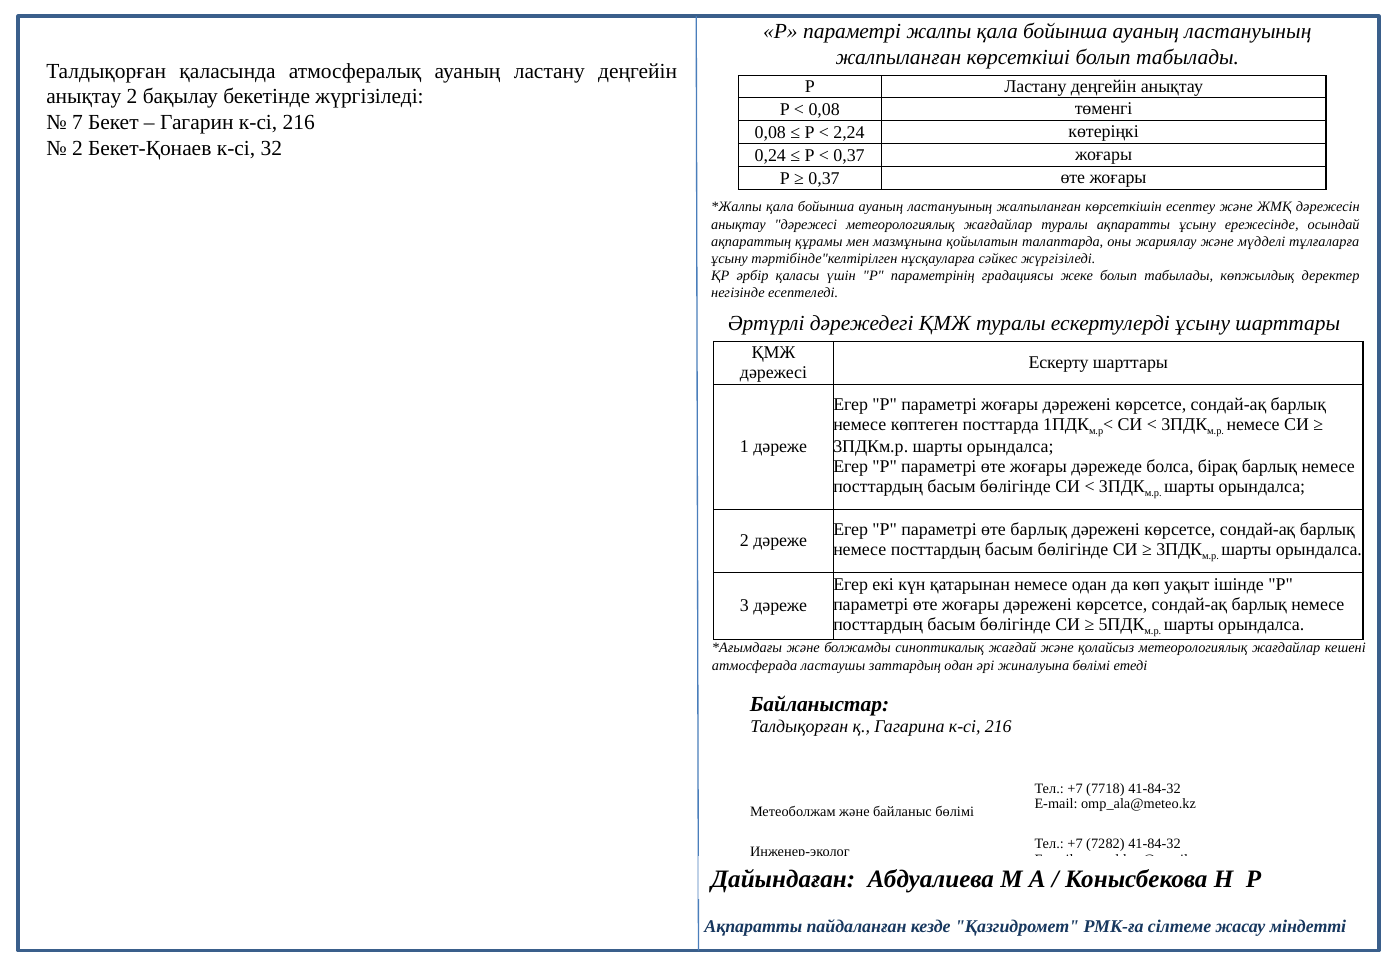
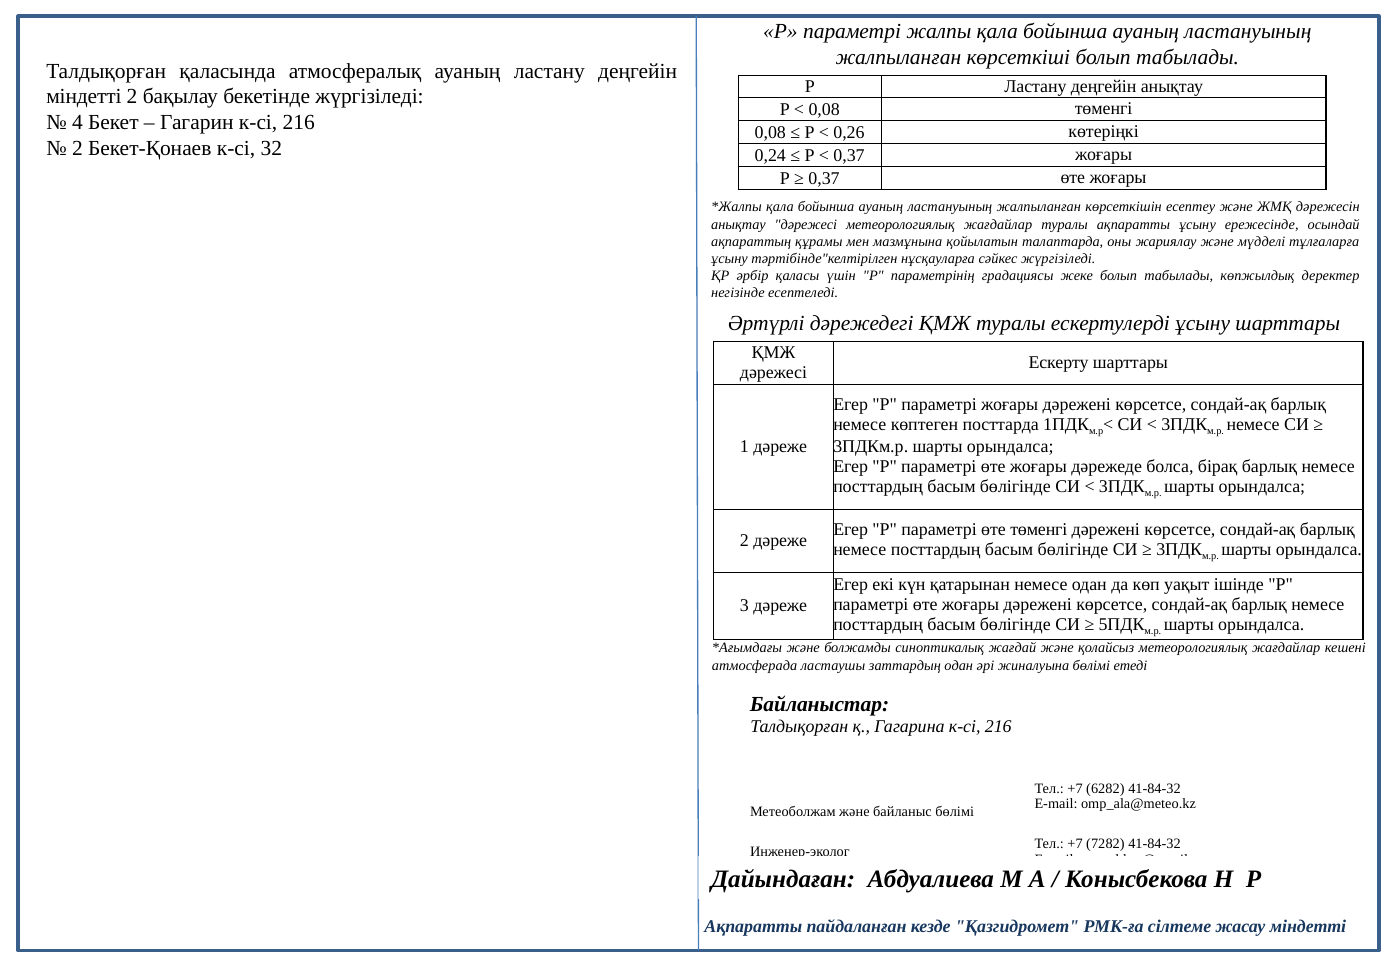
анықтау at (84, 97): анықтау -> міндетті
7: 7 -> 4
2,24: 2,24 -> 0,26
өте барлық: барлық -> төменгі
7718: 7718 -> 6282
